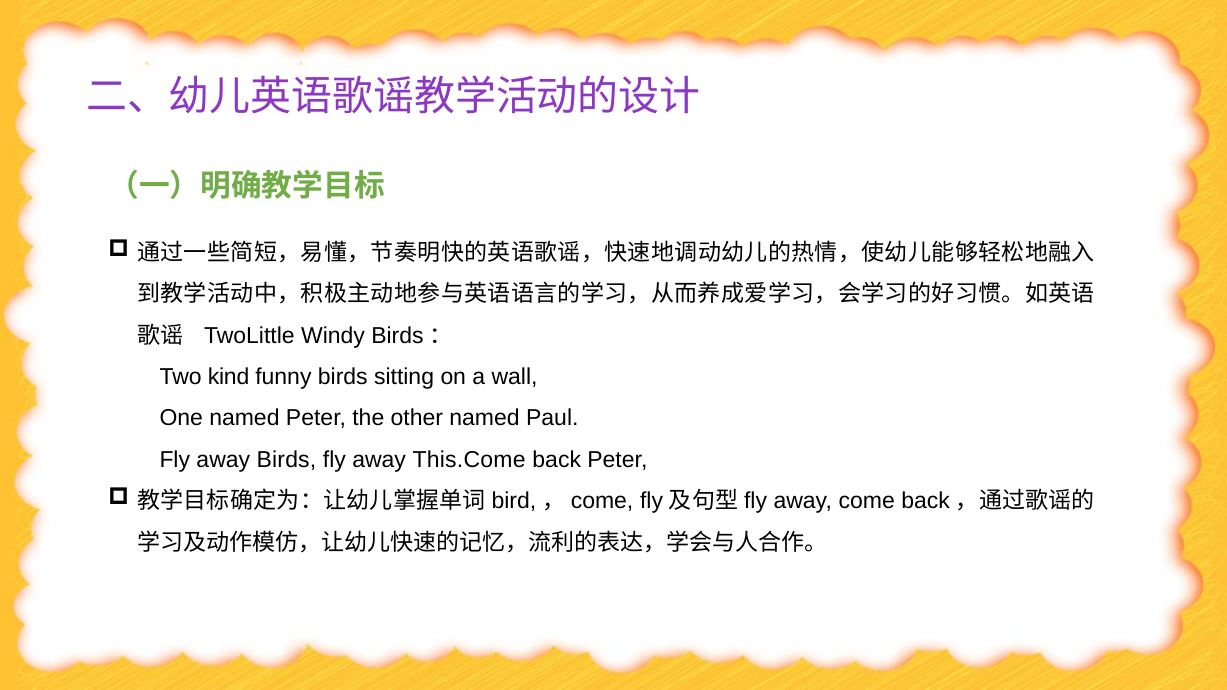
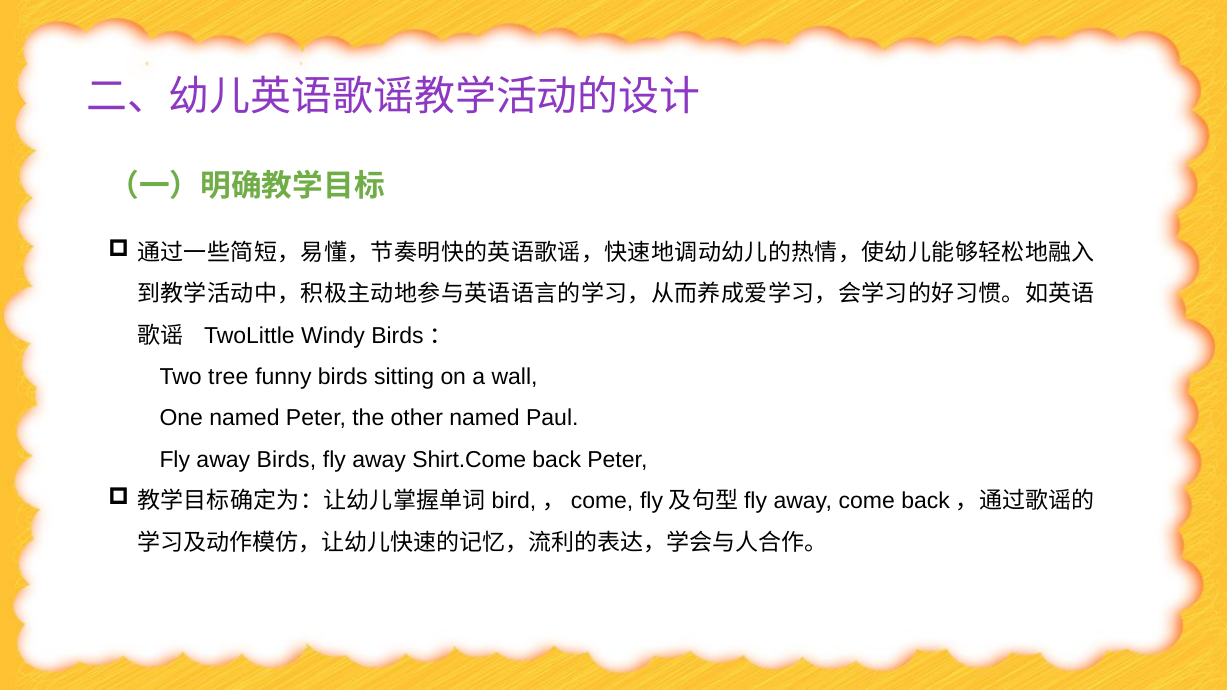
kind: kind -> tree
This.Come: This.Come -> Shirt.Come
